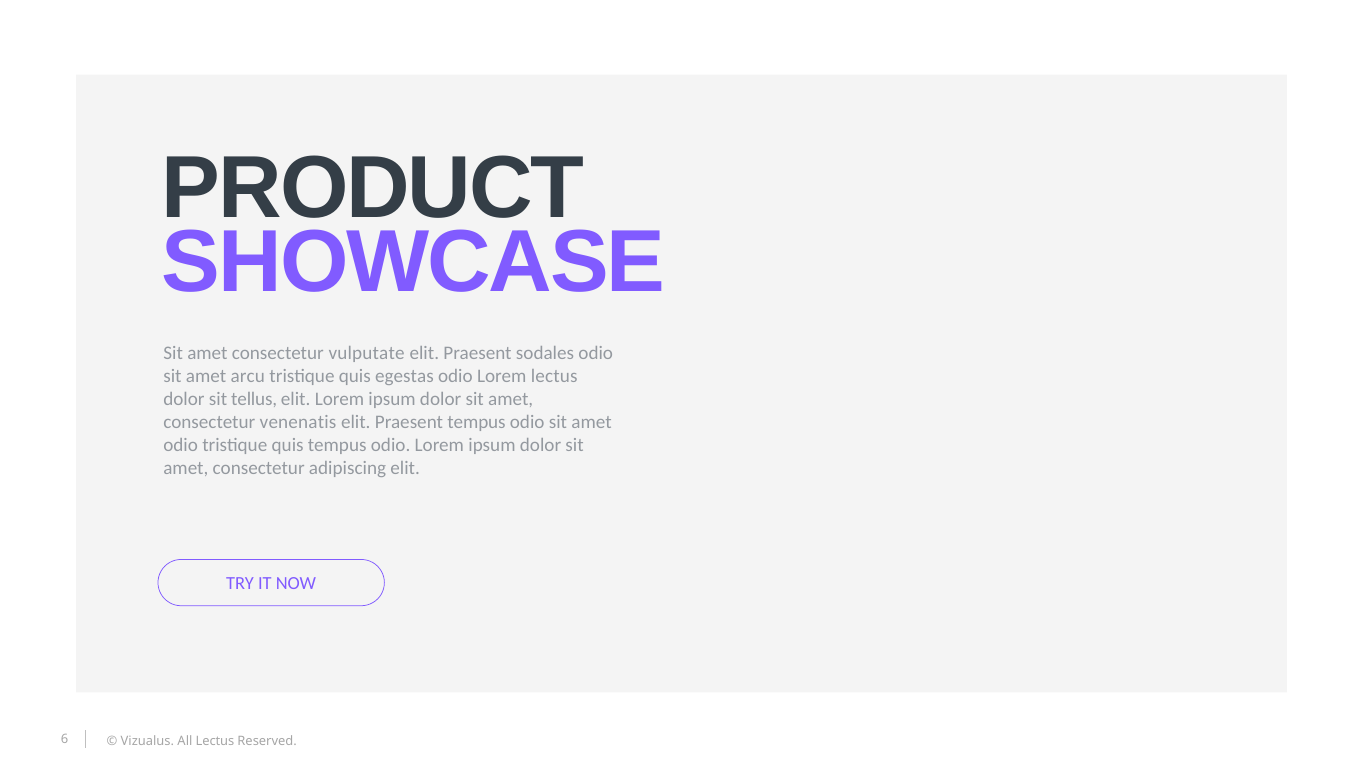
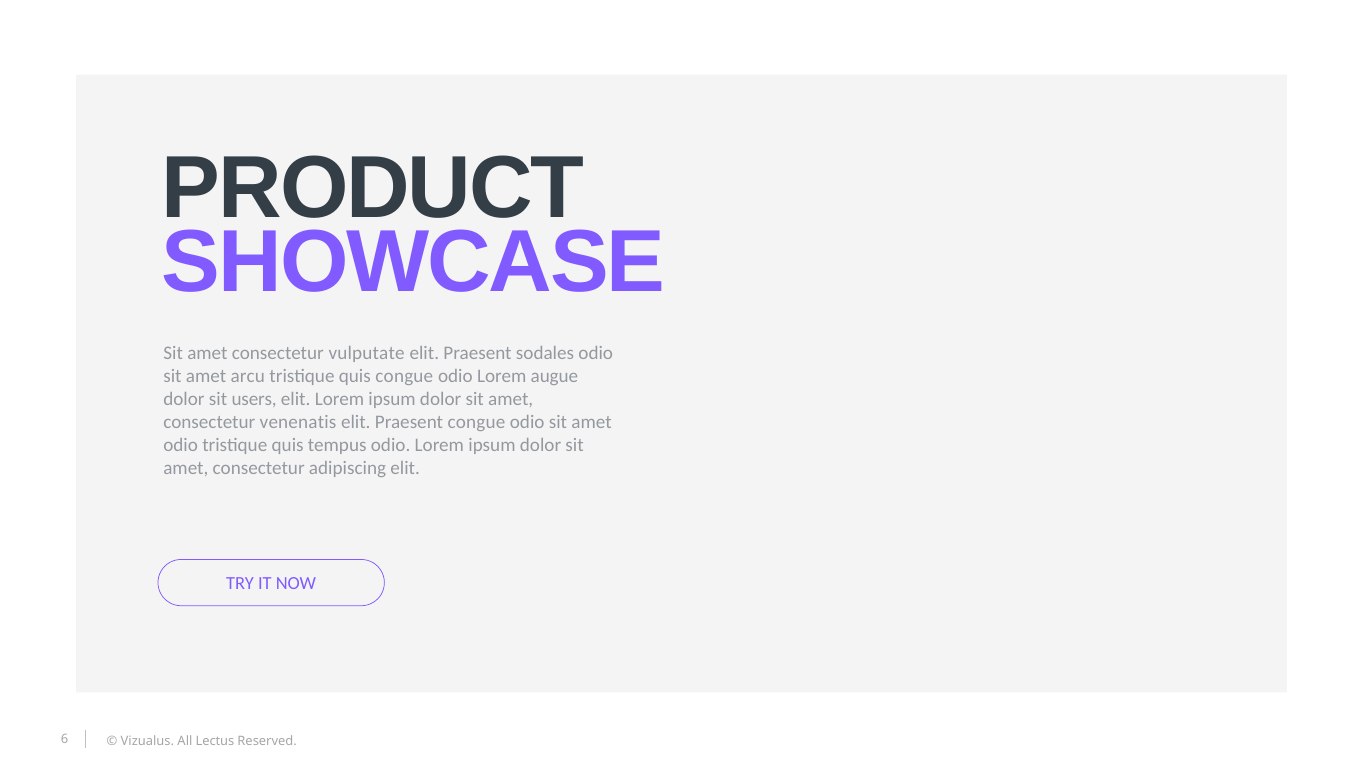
quis egestas: egestas -> congue
Lorem lectus: lectus -> augue
tellus: tellus -> users
Praesent tempus: tempus -> congue
